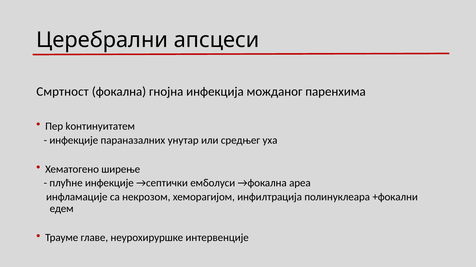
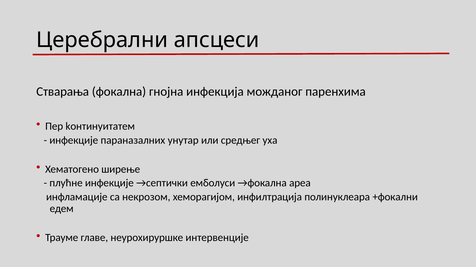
Смртност: Смртност -> Стварања
